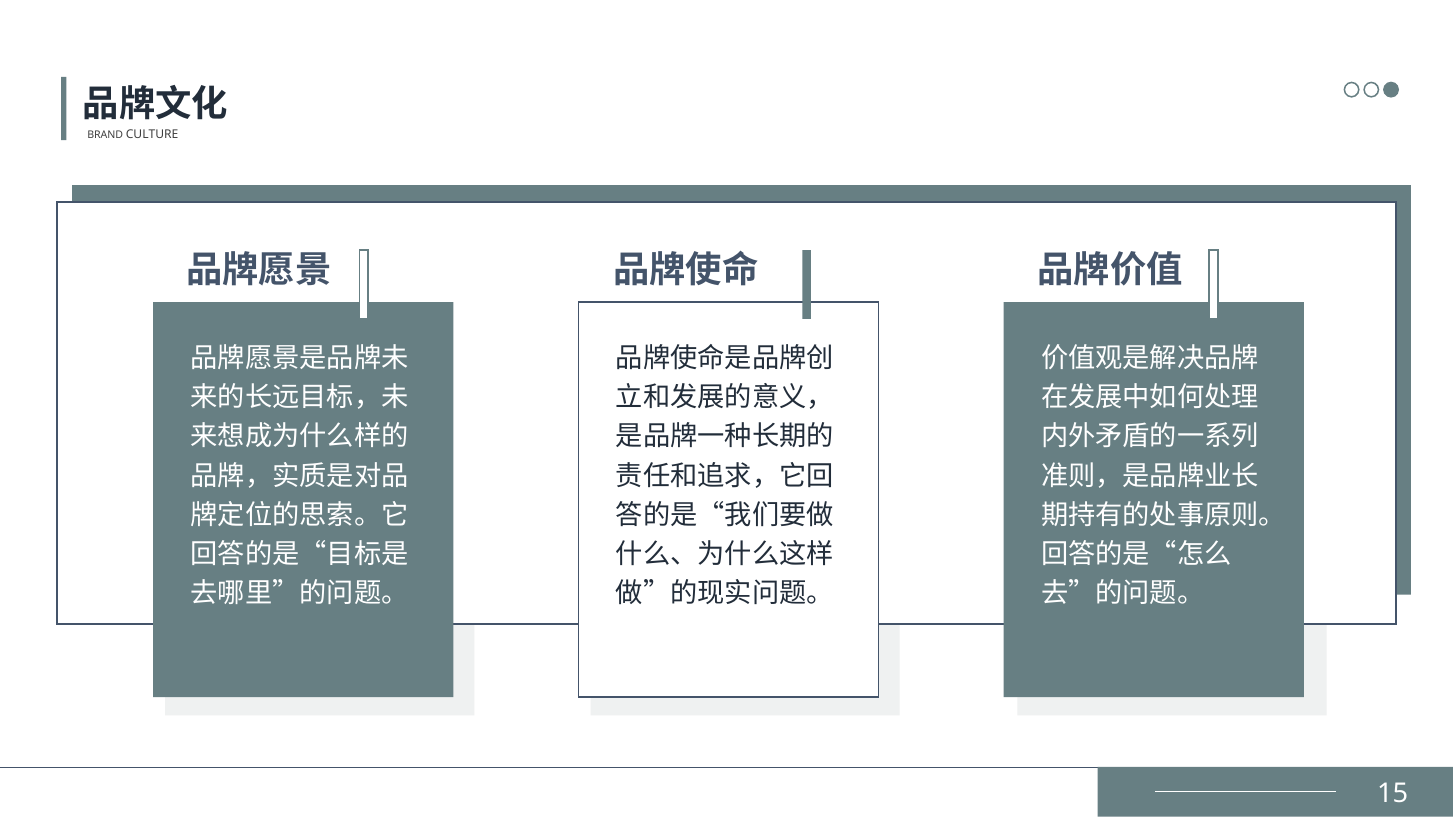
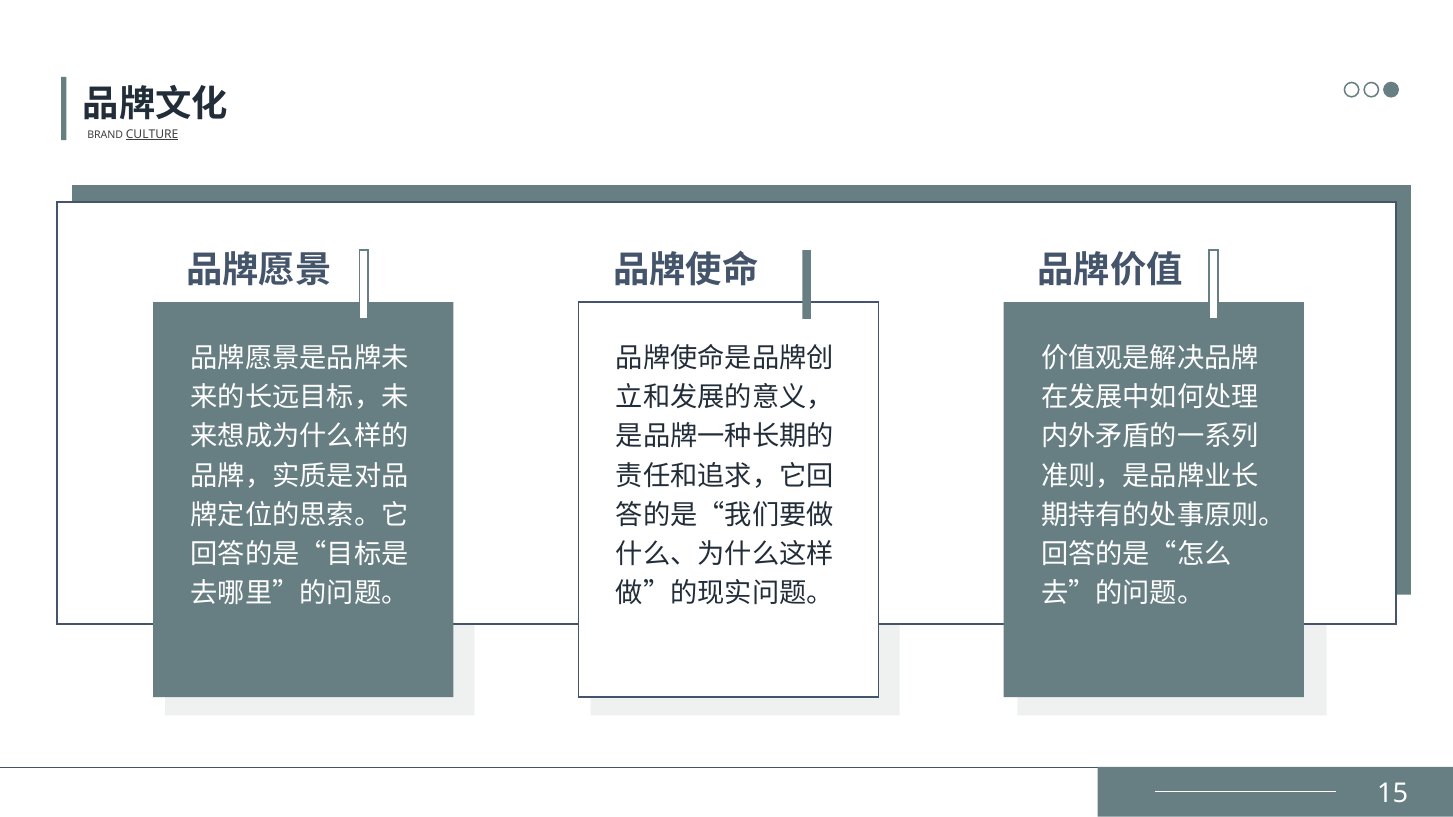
CULTURE underline: none -> present
